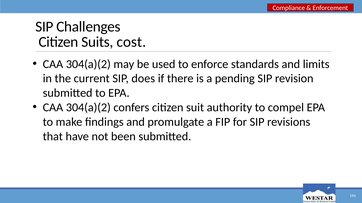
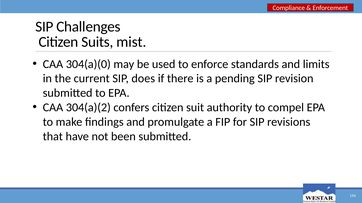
cost: cost -> mist
304(a)(2 at (88, 64): 304(a)(2 -> 304(a)(0
